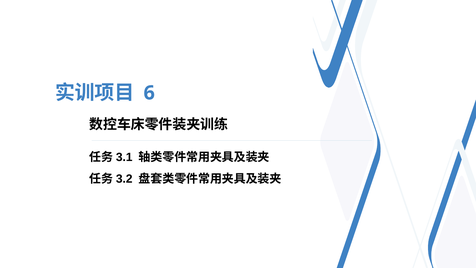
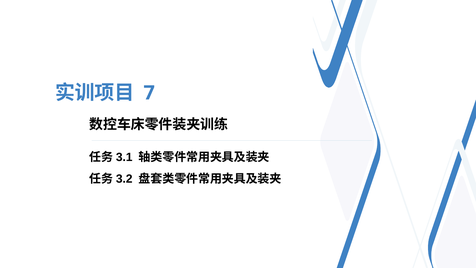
6: 6 -> 7
